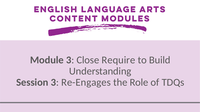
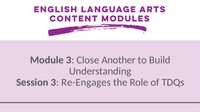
Require: Require -> Another
